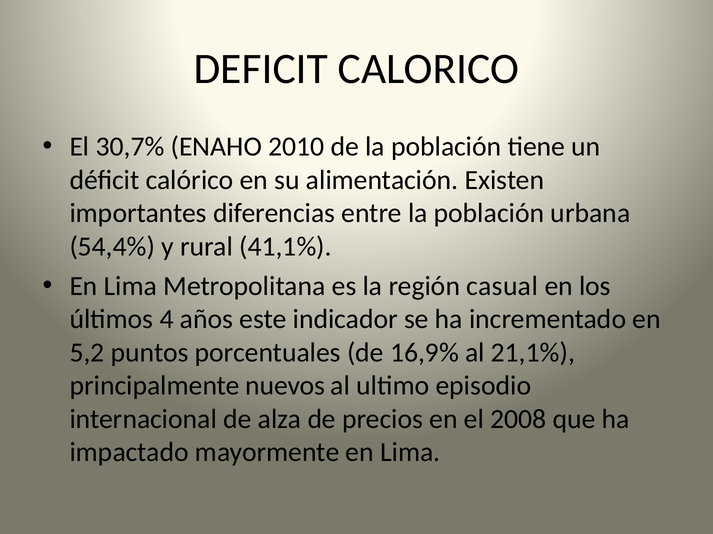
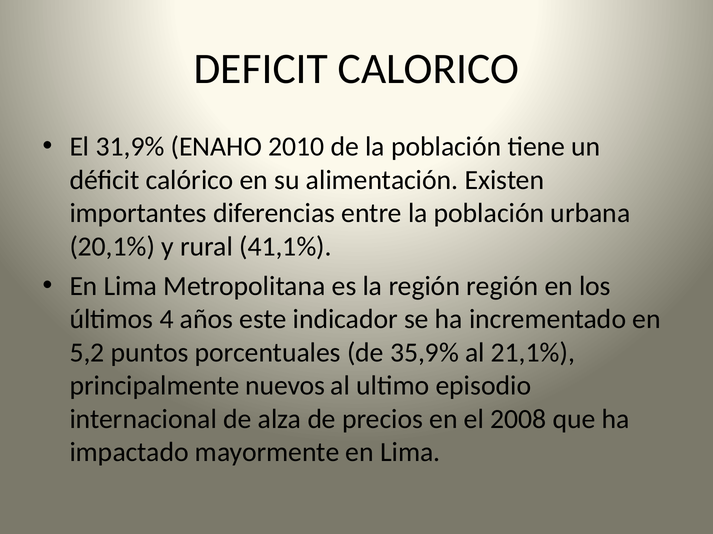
30,7%: 30,7% -> 31,9%
54,4%: 54,4% -> 20,1%
región casual: casual -> región
16,9%: 16,9% -> 35,9%
